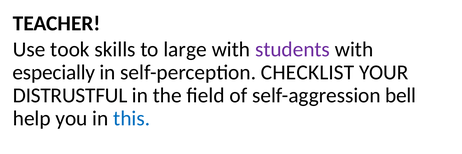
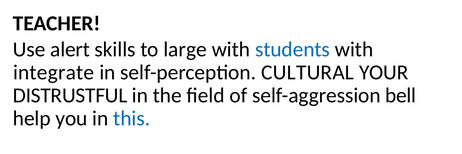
took: took -> alert
students colour: purple -> blue
especially: especially -> integrate
CHECKLIST: CHECKLIST -> CULTURAL
